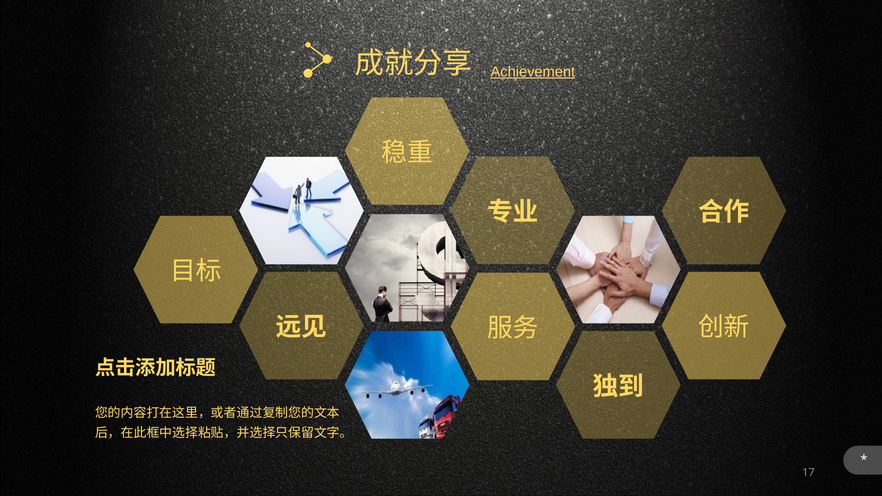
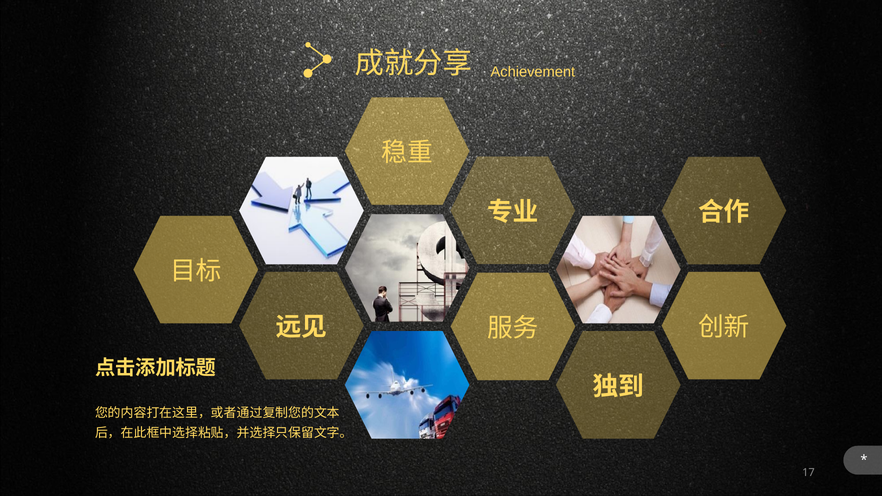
Achievement underline: present -> none
